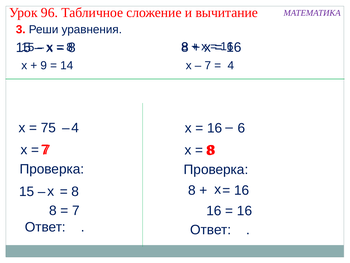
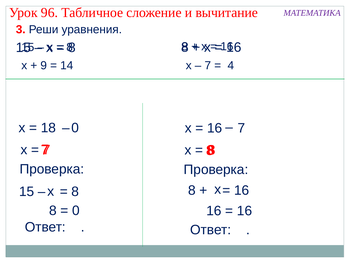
75: 75 -> 18
4 at (75, 128): 4 -> 0
6 at (241, 128): 6 -> 7
7 at (76, 210): 7 -> 0
